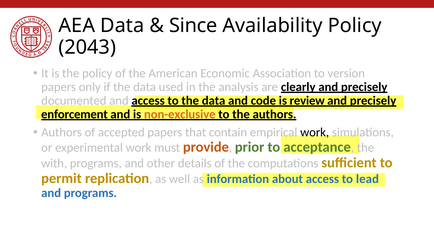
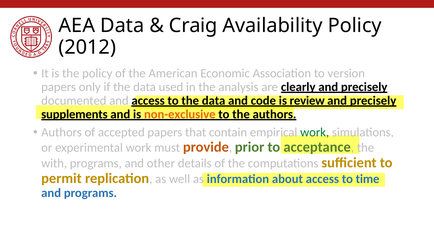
Since: Since -> Craig
2043: 2043 -> 2012
enforcement: enforcement -> supplements
work at (315, 132) colour: black -> green
lead: lead -> time
